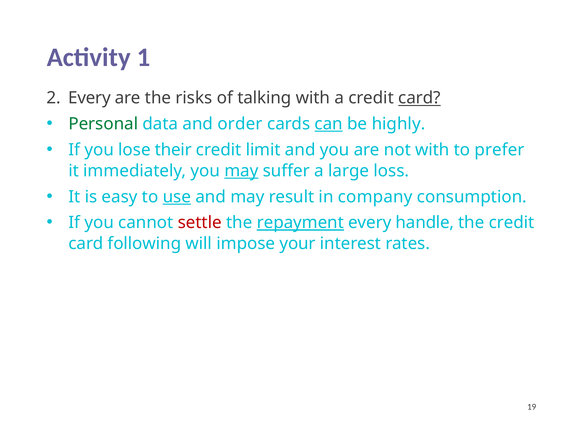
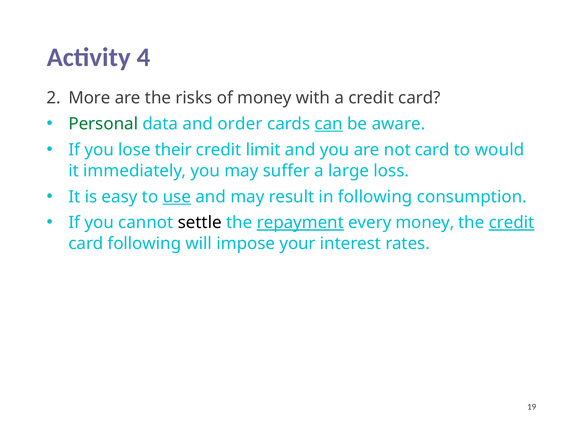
1: 1 -> 4
Every at (89, 98): Every -> More
of talking: talking -> money
card at (419, 98) underline: present -> none
highly: highly -> aware
not with: with -> card
prefer: prefer -> would
may at (241, 171) underline: present -> none
in company: company -> following
settle colour: red -> black
every handle: handle -> money
credit at (511, 223) underline: none -> present
